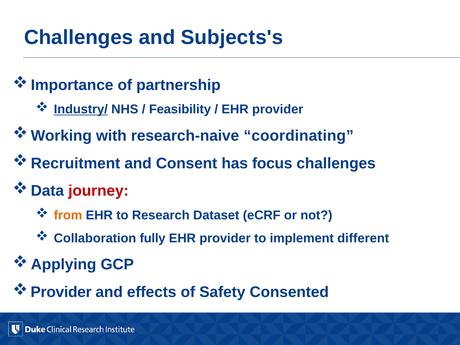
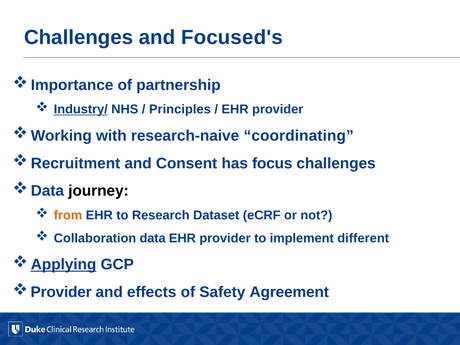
Subjects's: Subjects's -> Focused's
Feasibility: Feasibility -> Principles
journey colour: red -> black
Collaboration fully: fully -> data
Applying underline: none -> present
Consented: Consented -> Agreement
